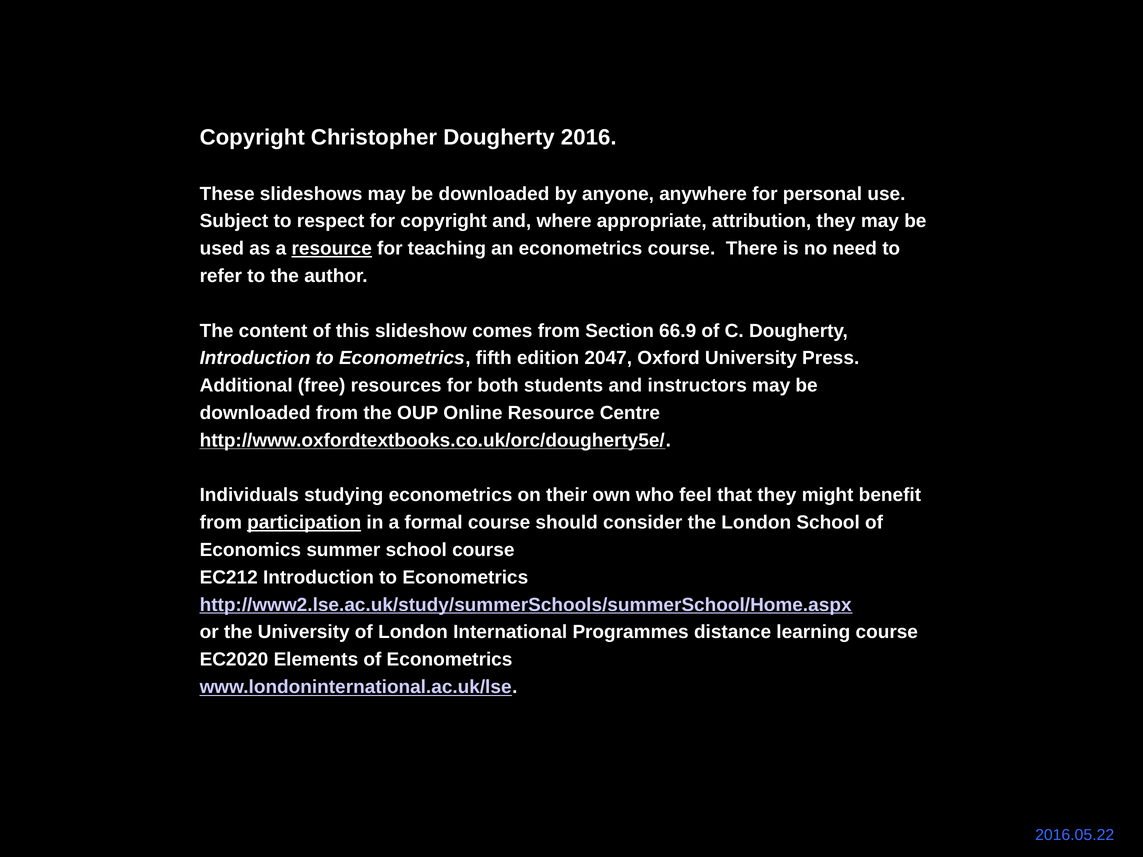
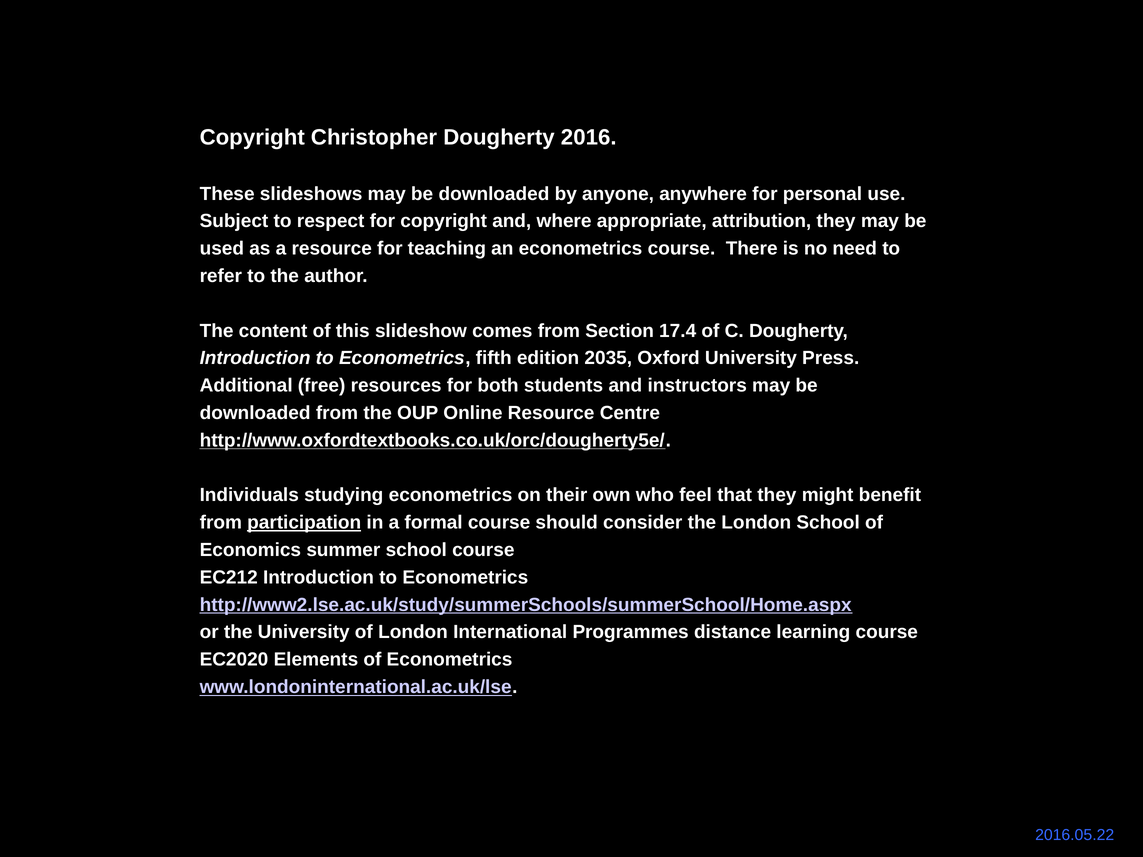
resource at (332, 249) underline: present -> none
66.9: 66.9 -> 17.4
2047: 2047 -> 2035
